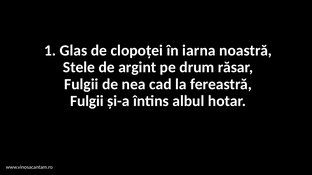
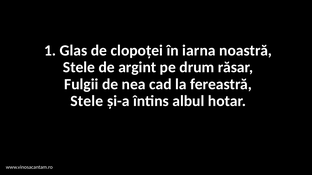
Fulgii at (87, 101): Fulgii -> Stele
